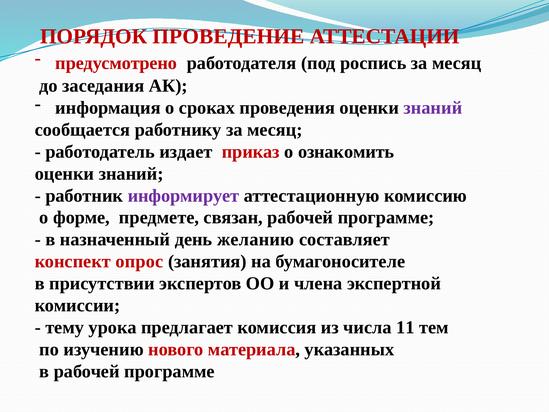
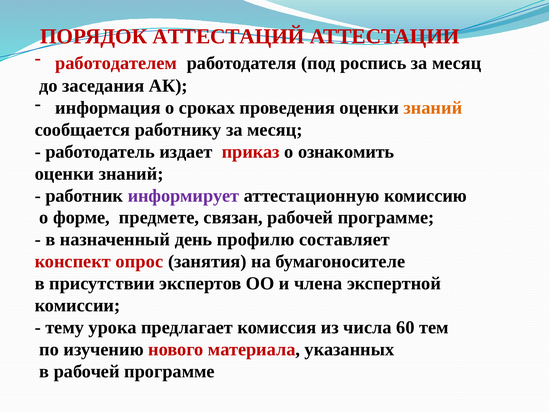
ПРОВЕДЕНИЕ: ПРОВЕДЕНИЕ -> АТТЕСТАЦИЙ
предусмотрено: предусмотрено -> работодателем
знаний at (433, 108) colour: purple -> orange
желанию: желанию -> профилю
11: 11 -> 60
